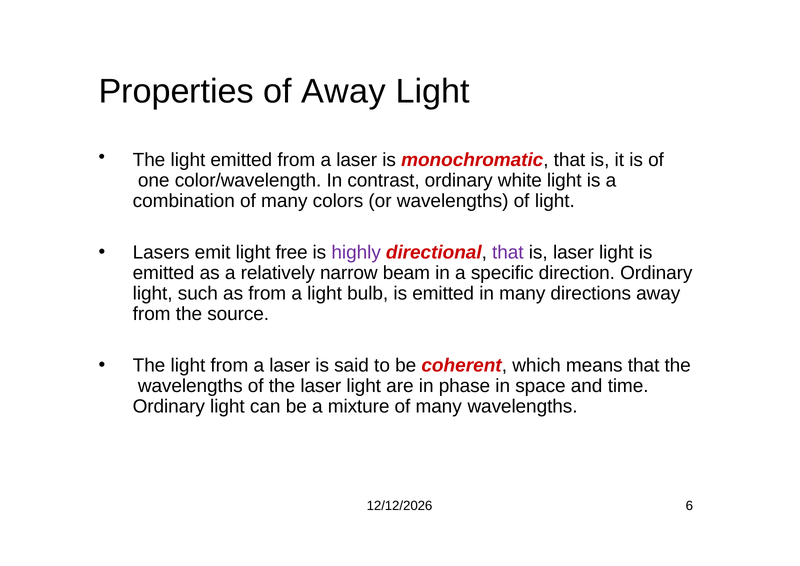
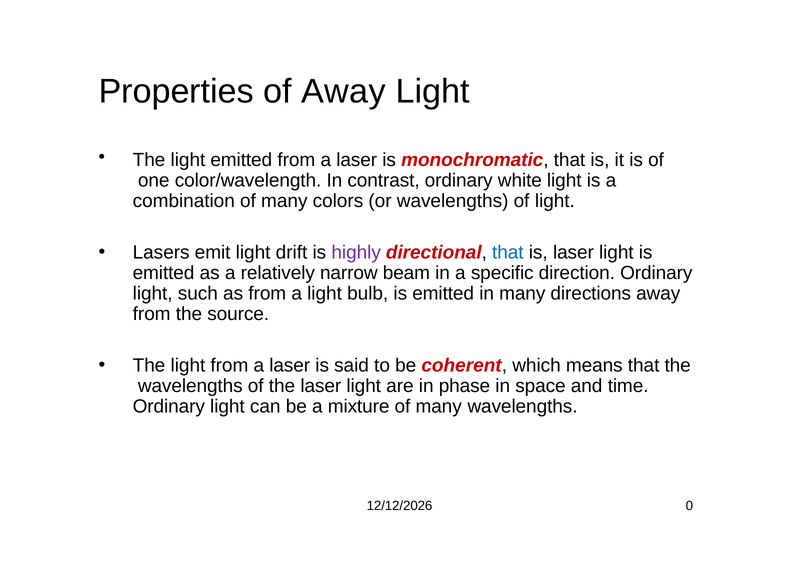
free: free -> drift
that at (508, 252) colour: purple -> blue
6: 6 -> 0
